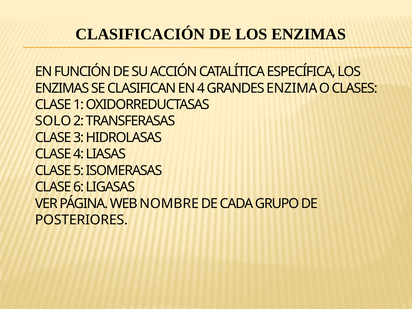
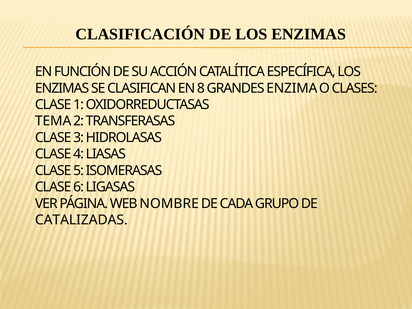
EN 4: 4 -> 8
SOLO: SOLO -> TEMA
POSTERIORES: POSTERIORES -> CATALIZADAS
